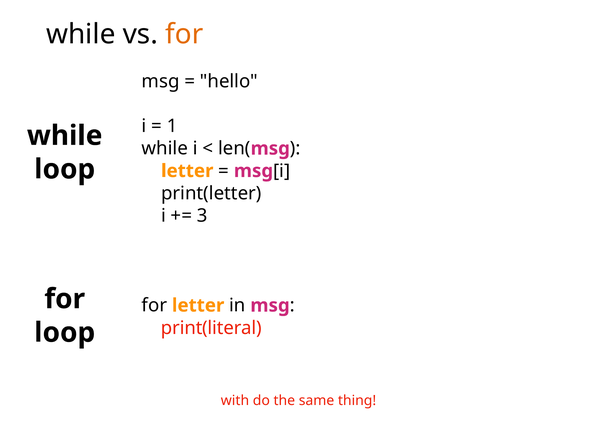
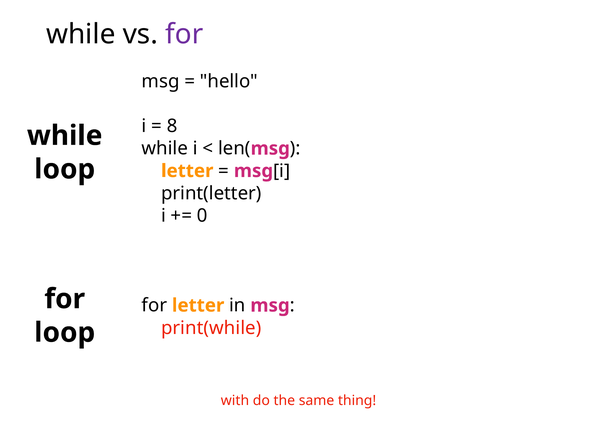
for at (184, 34) colour: orange -> purple
1: 1 -> 8
3: 3 -> 0
print(literal: print(literal -> print(while
